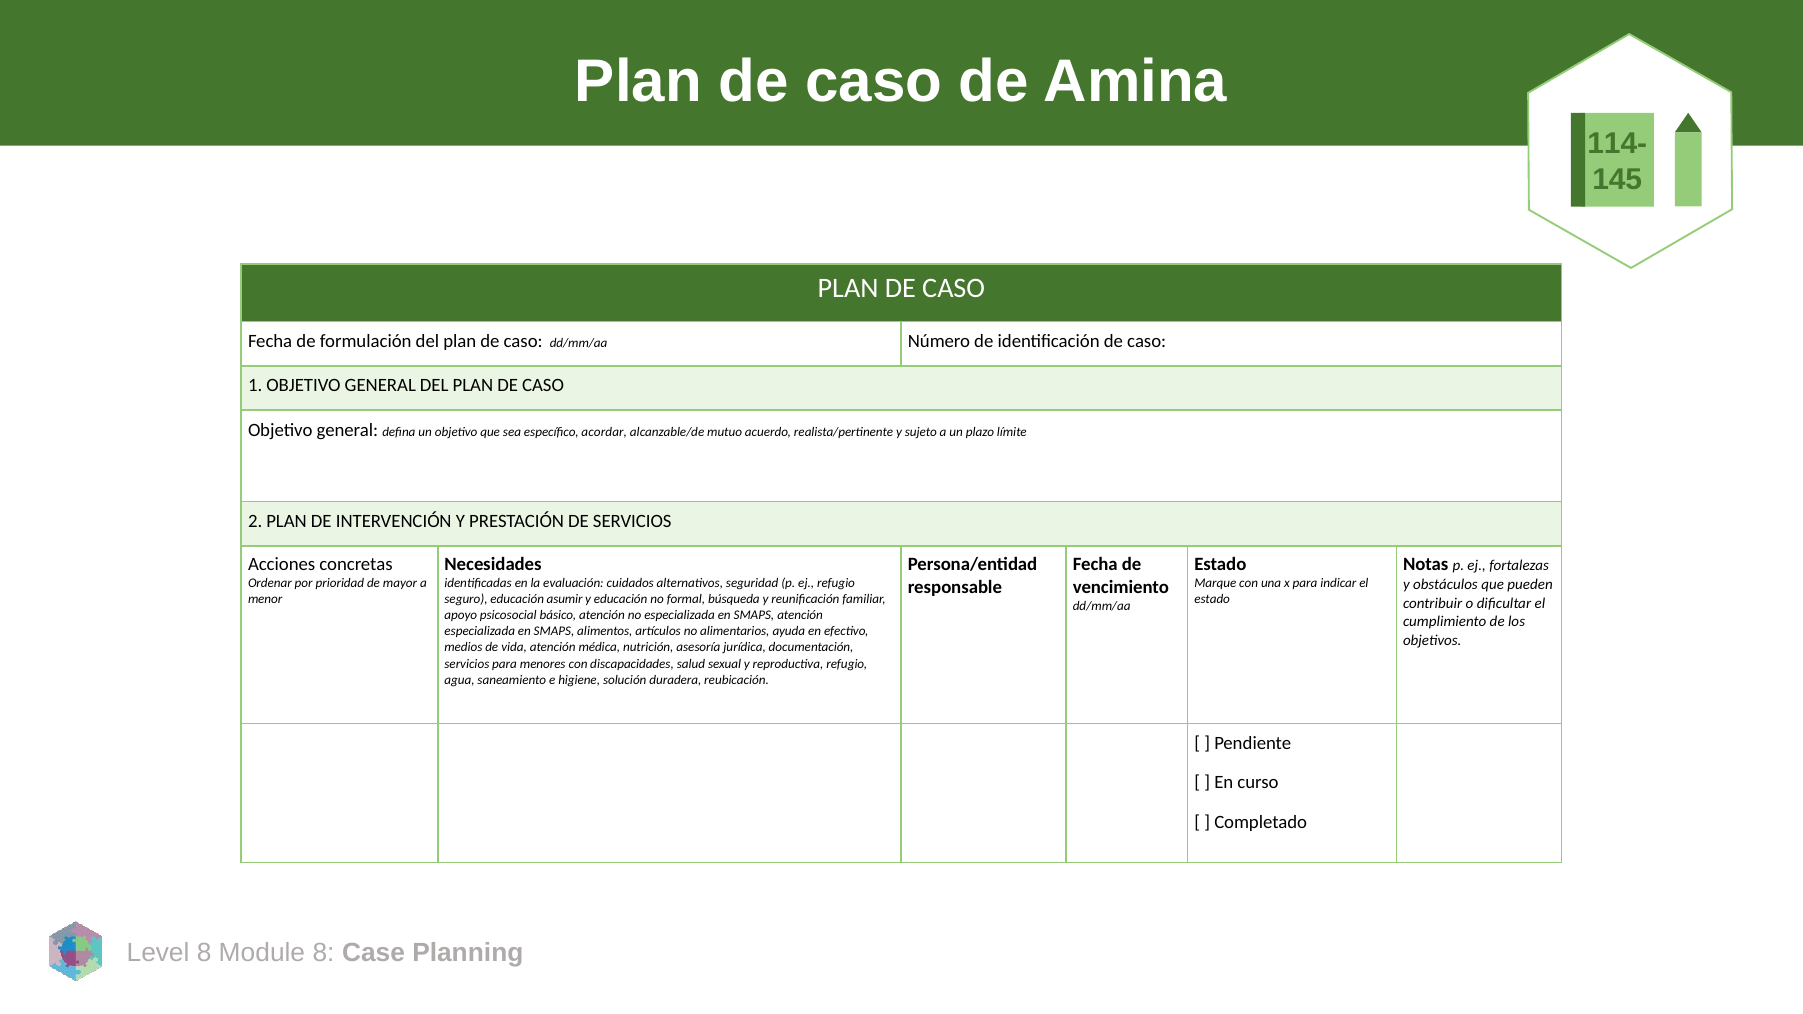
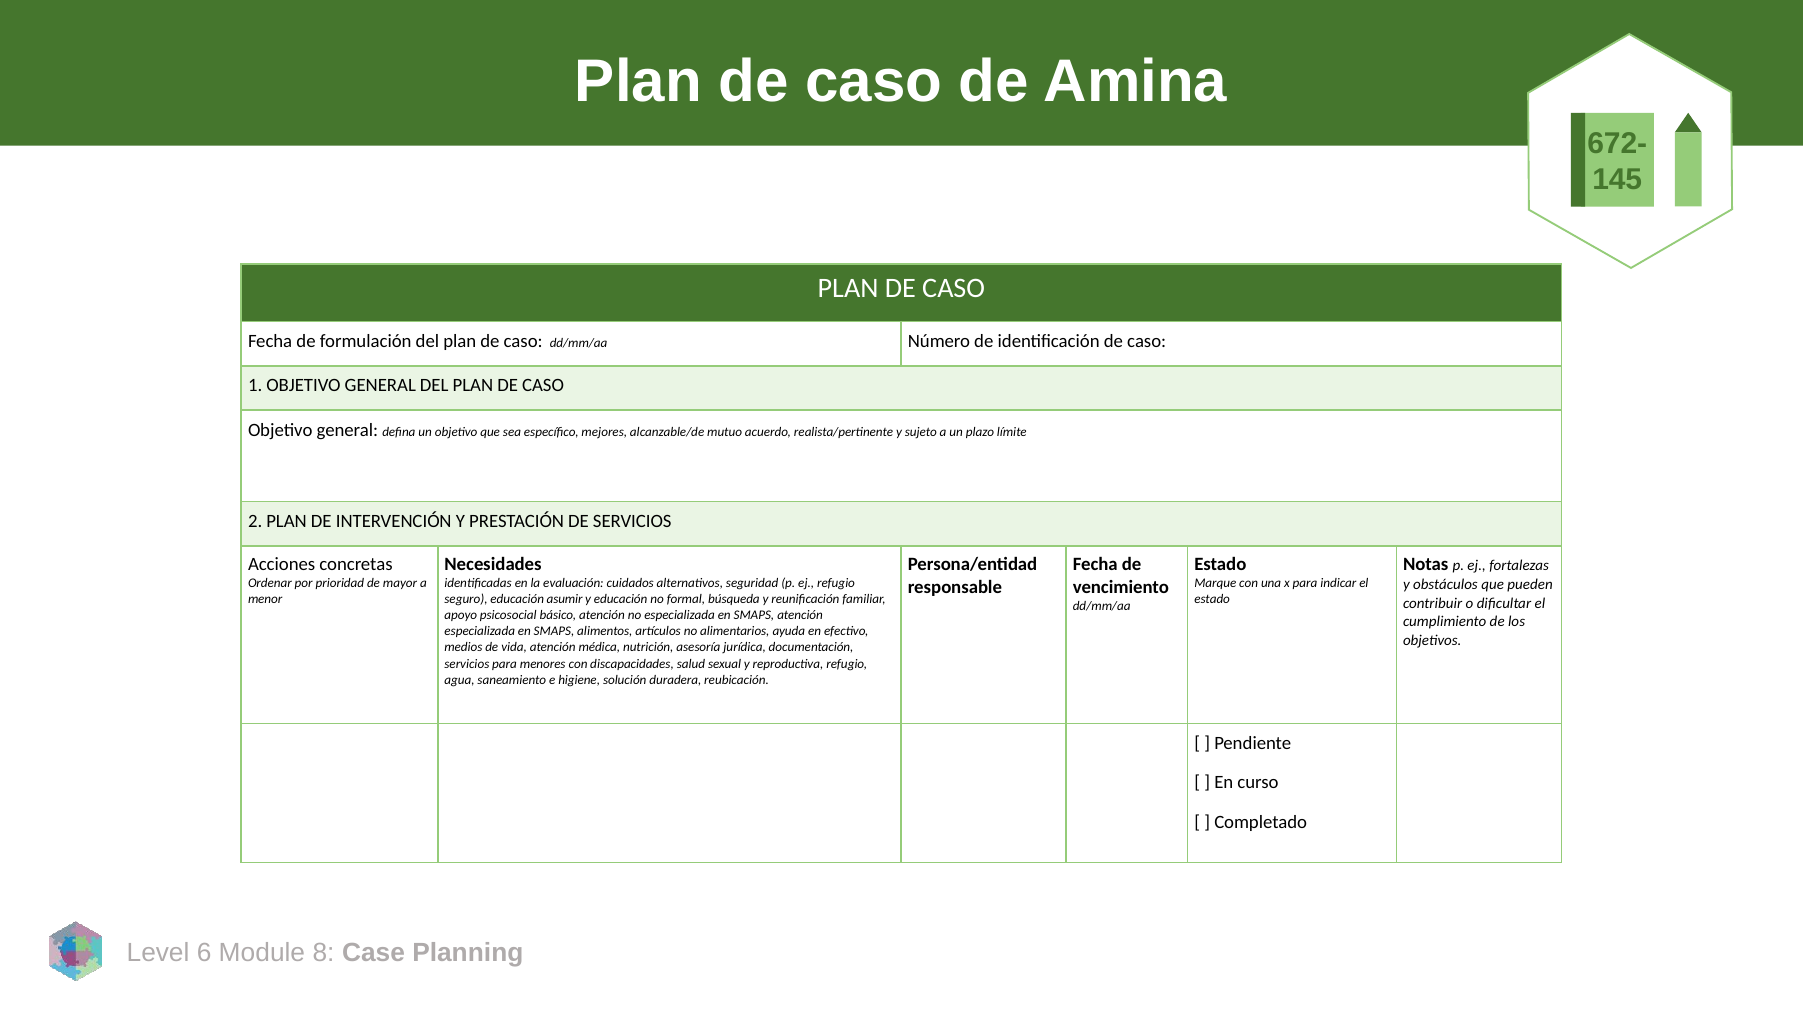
114-: 114- -> 672-
acordar: acordar -> mejores
8 at (204, 953): 8 -> 6
